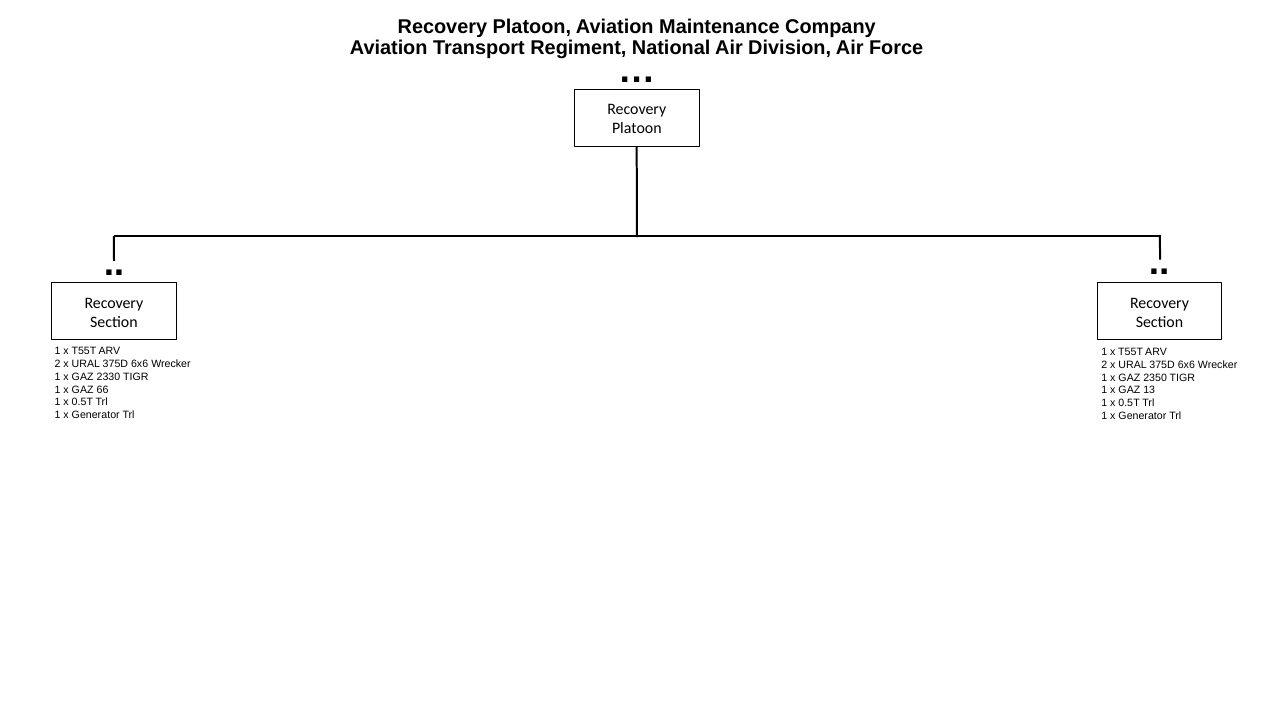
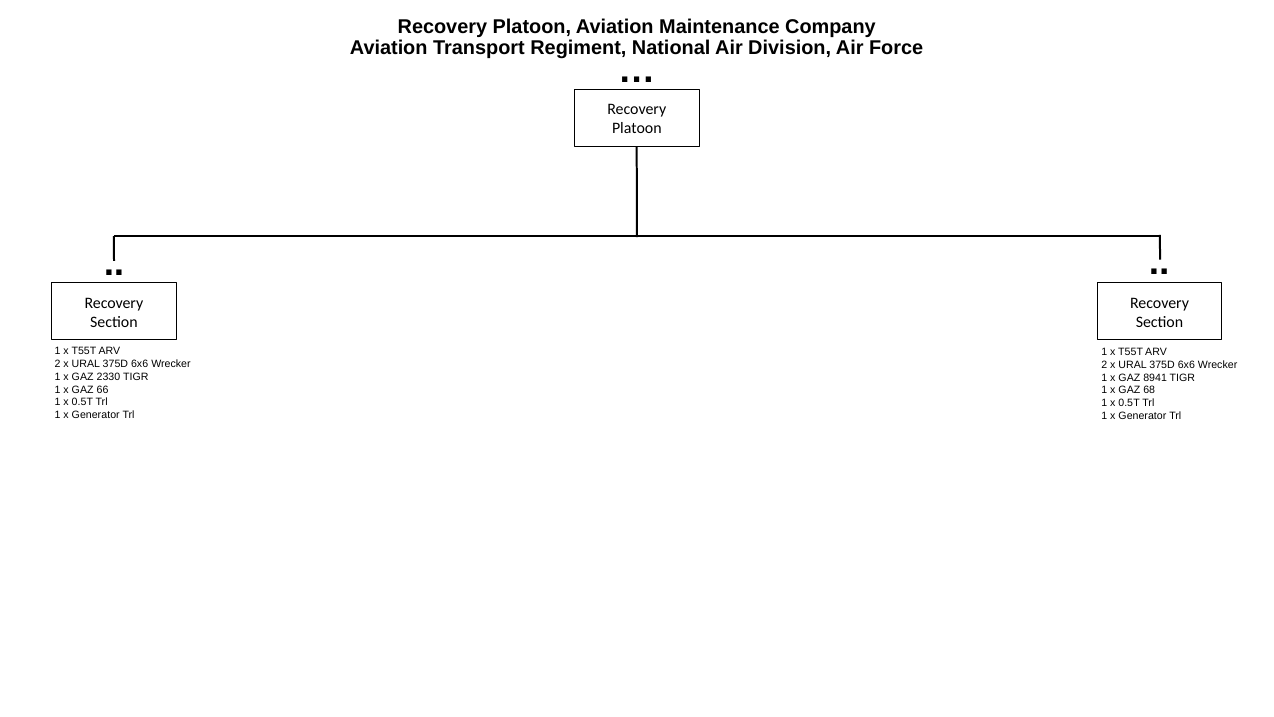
2350: 2350 -> 8941
13: 13 -> 68
